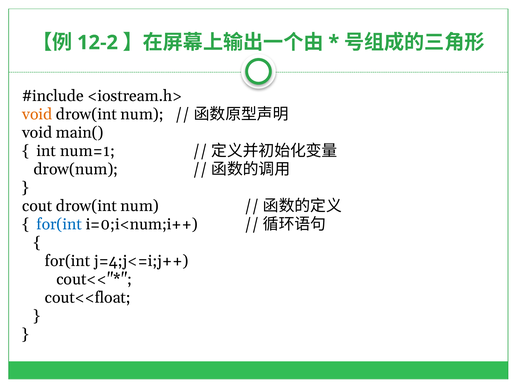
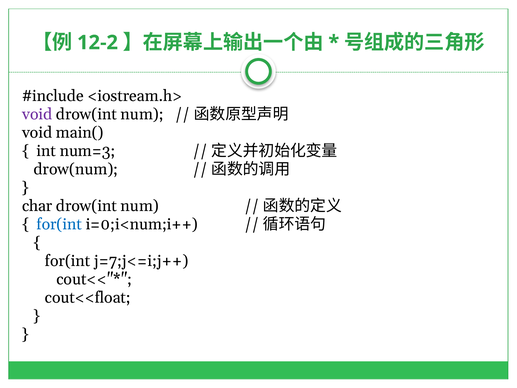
void at (37, 114) colour: orange -> purple
num=1: num=1 -> num=3
cout: cout -> char
j=4;j<=i;j++: j=4;j<=i;j++ -> j=7;j<=i;j++
